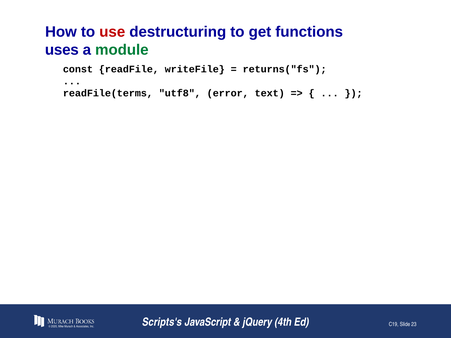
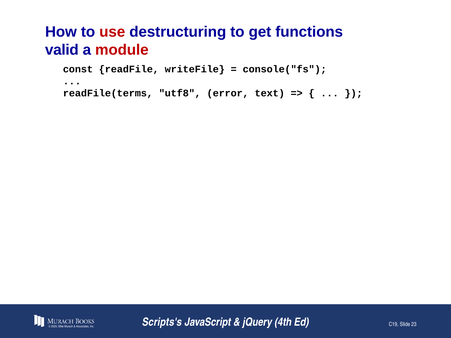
uses: uses -> valid
module colour: green -> red
returns("fs: returns("fs -> console("fs
